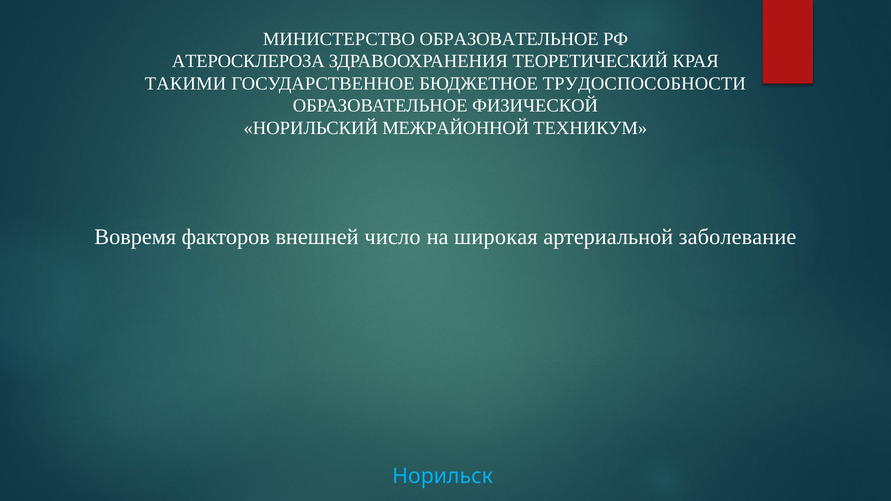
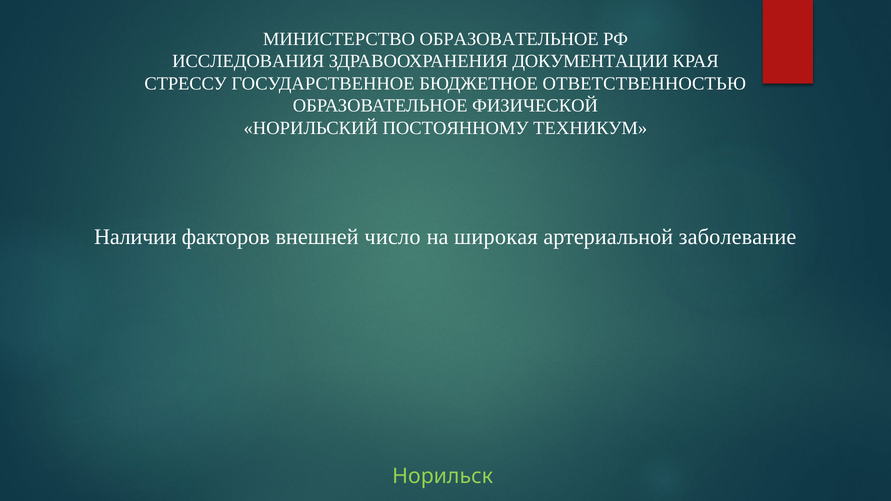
АТЕРОСКЛЕРОЗА: АТЕРОСКЛЕРОЗА -> ИССЛЕДОВАНИЯ
ТЕОРЕТИЧЕСКИЙ: ТЕОРЕТИЧЕСКИЙ -> ДОКУМЕНТАЦИИ
ТАКИМИ: ТАКИМИ -> СТРЕССУ
ТРУДОСПОСОБНОСТИ: ТРУДОСПОСОБНОСТИ -> ОТВЕТСТВЕННОСТЬЮ
МЕЖРАЙОННОЙ: МЕЖРАЙОННОЙ -> ПОСТОЯННОМУ
Вовремя: Вовремя -> Наличии
Норильск colour: light blue -> light green
